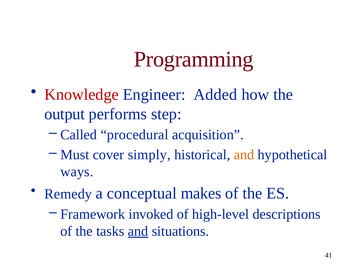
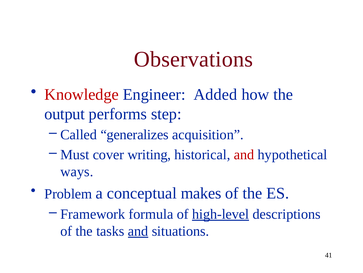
Programming: Programming -> Observations
procedural: procedural -> generalizes
simply: simply -> writing
and at (244, 154) colour: orange -> red
Remedy: Remedy -> Problem
invoked: invoked -> formula
high-level underline: none -> present
